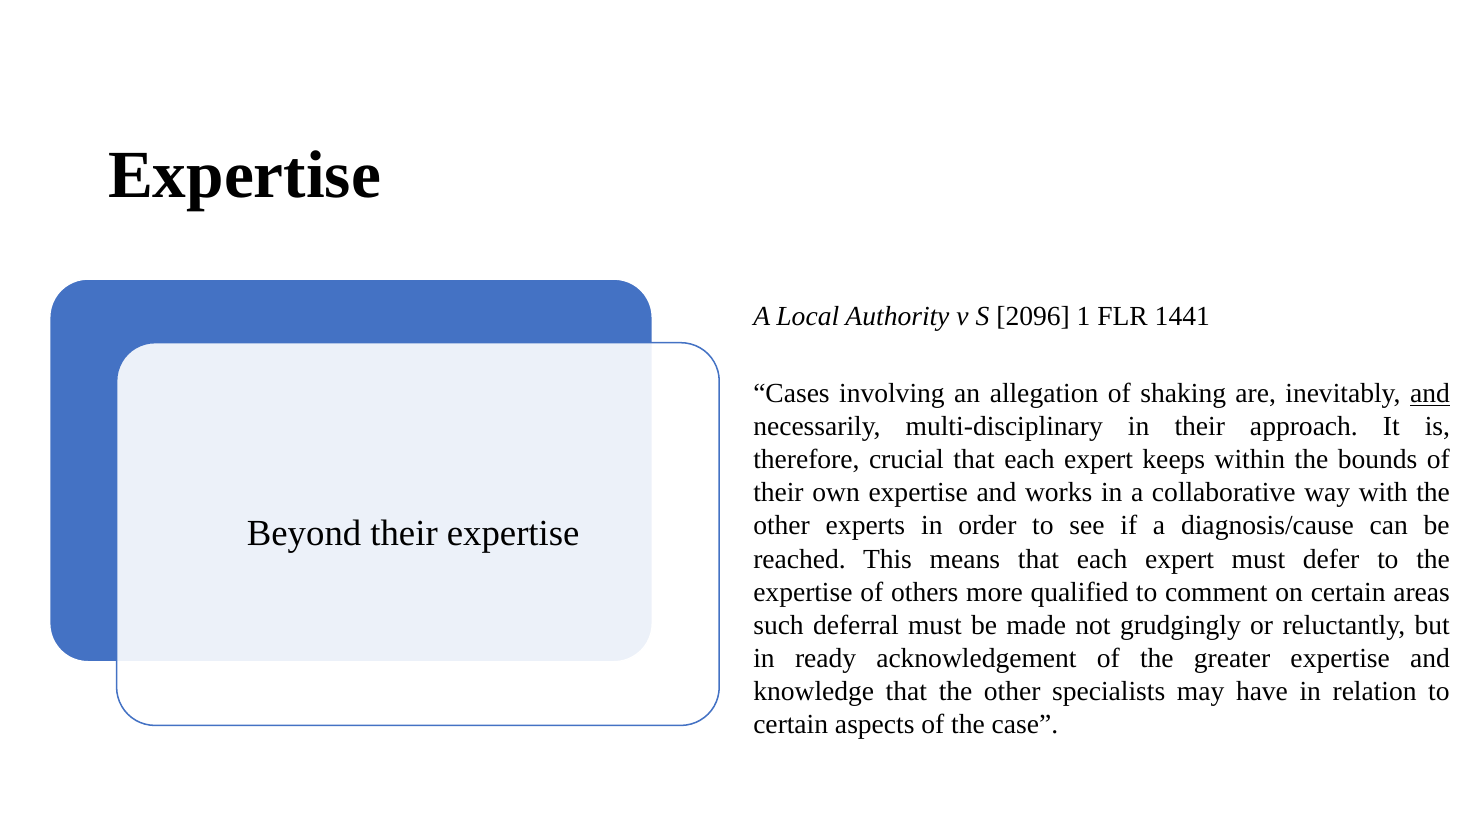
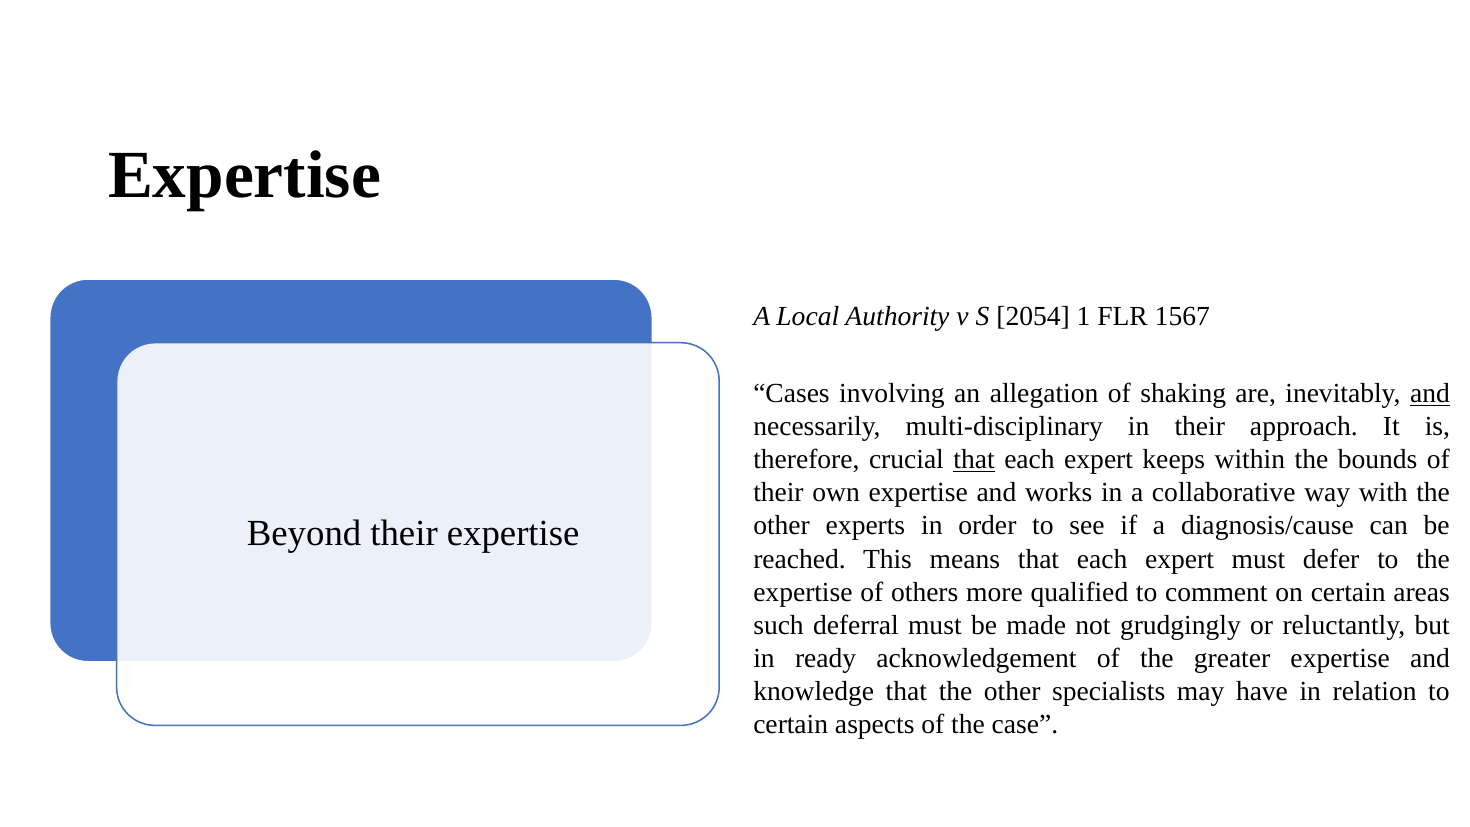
2096: 2096 -> 2054
1441: 1441 -> 1567
that at (974, 460) underline: none -> present
